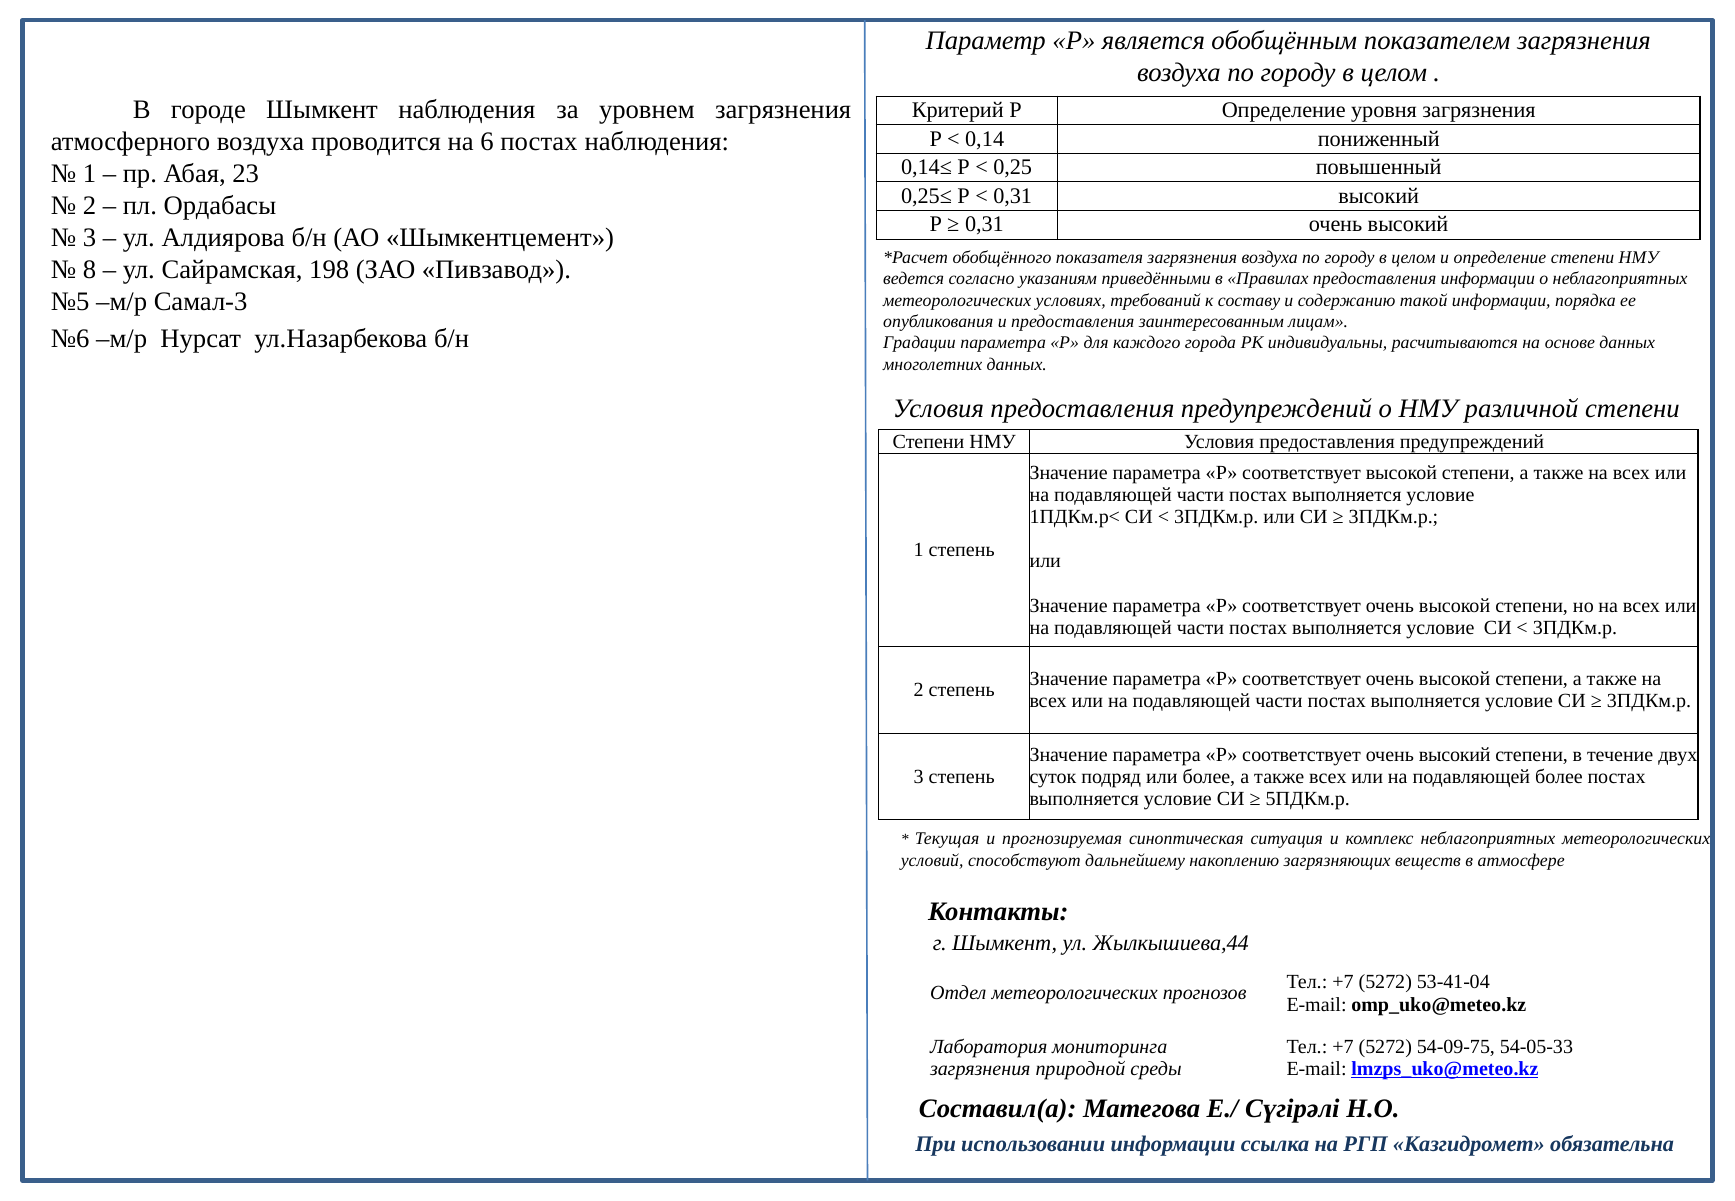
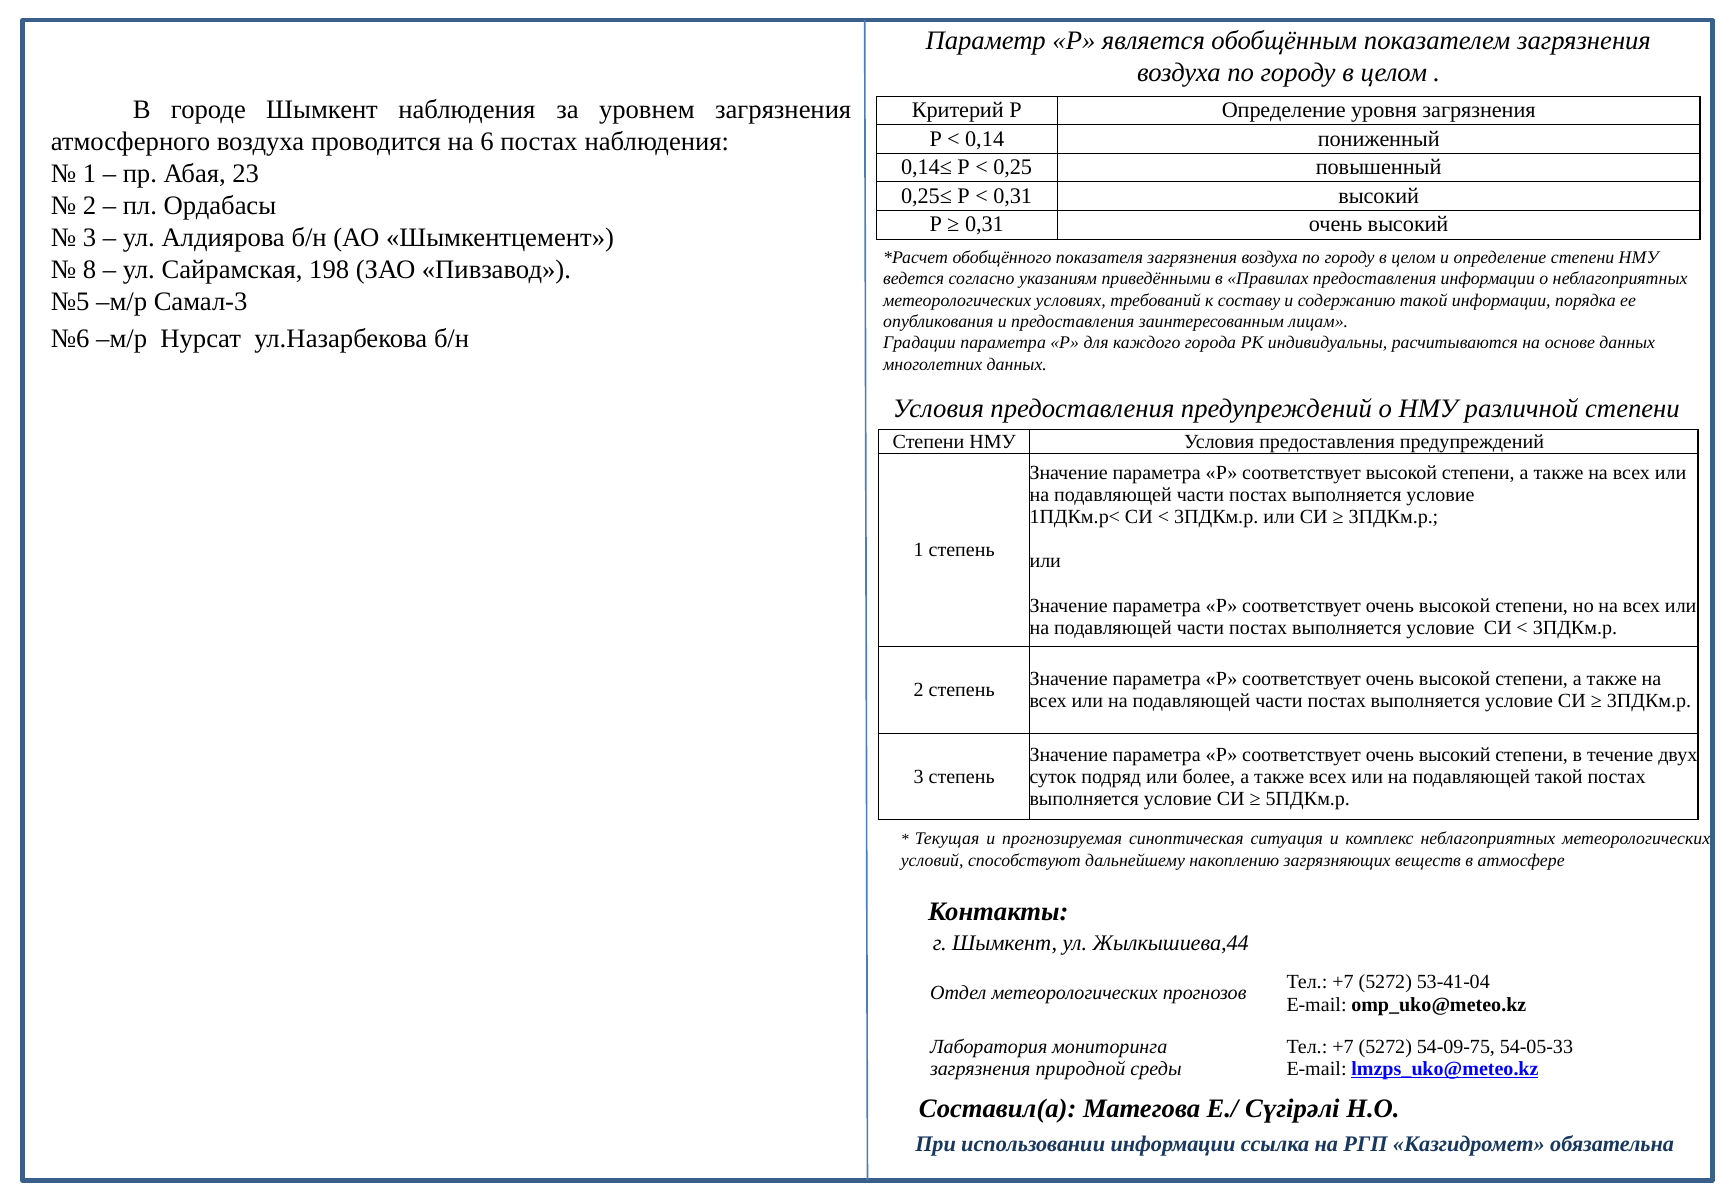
подавляющей более: более -> такой
